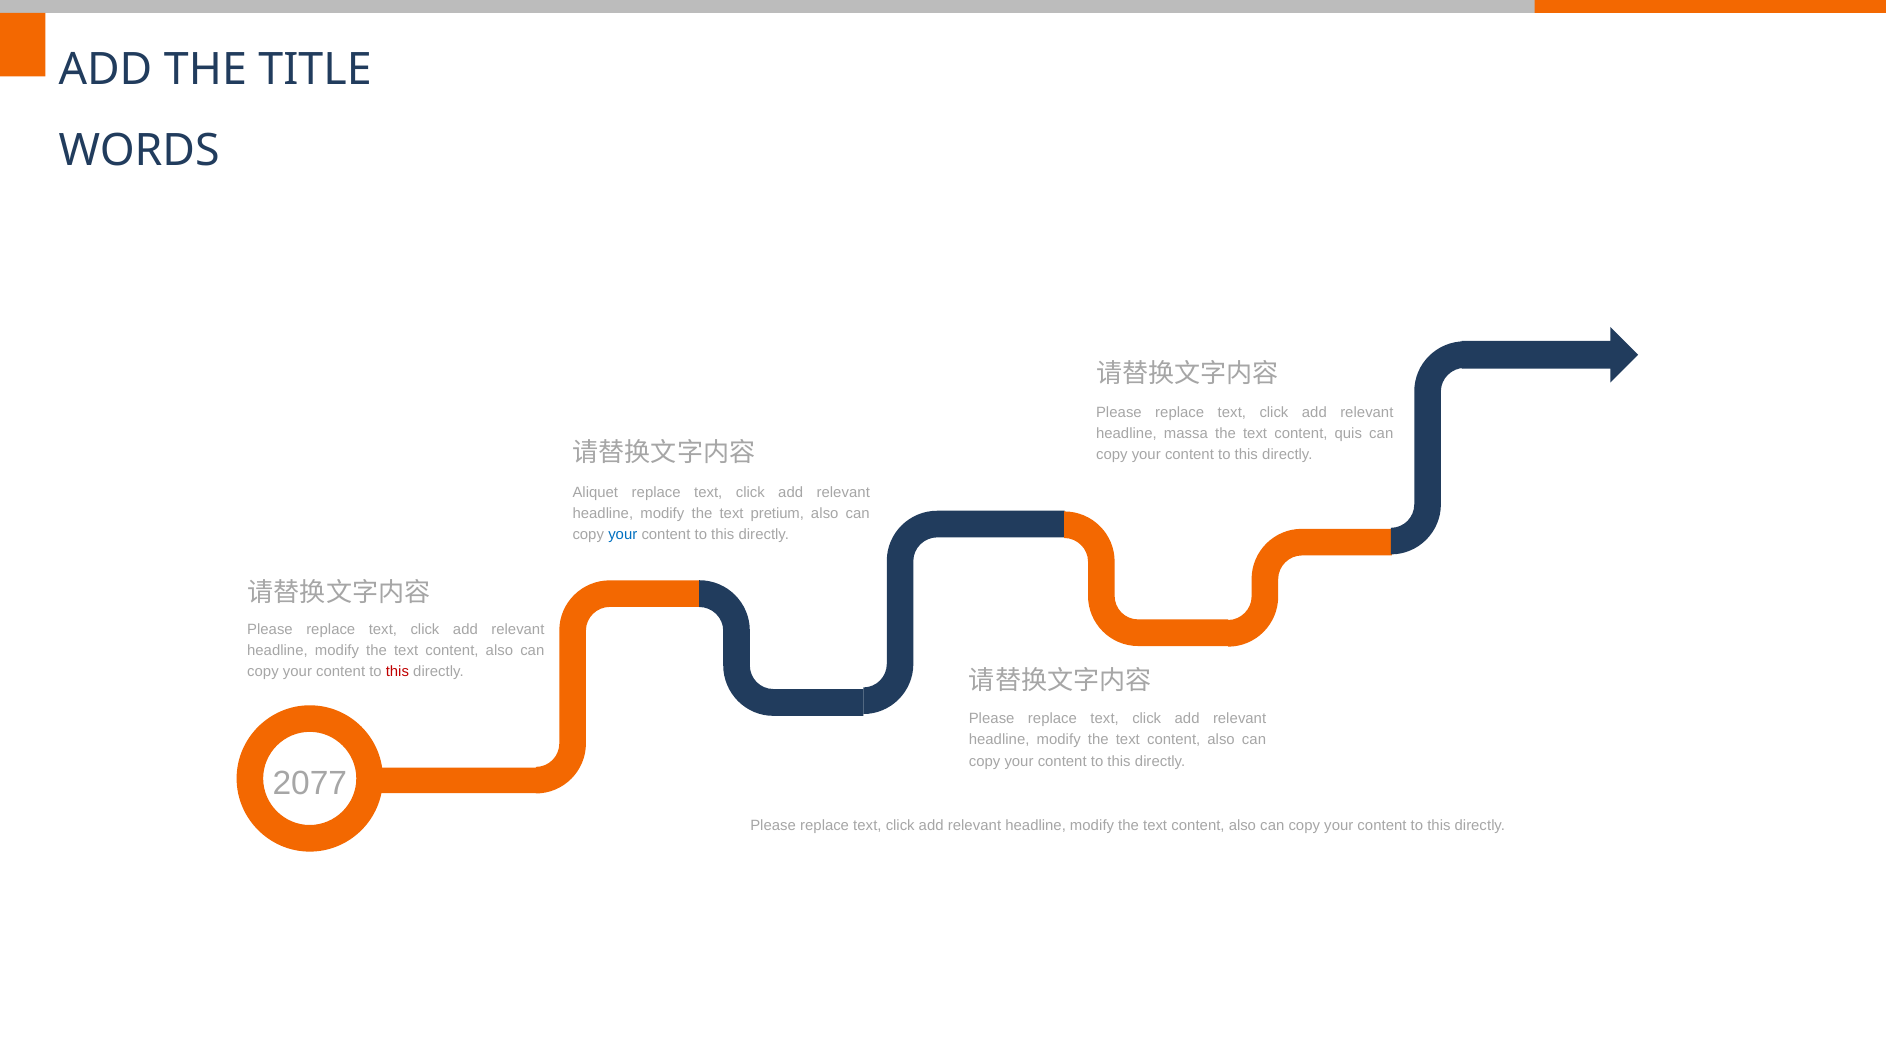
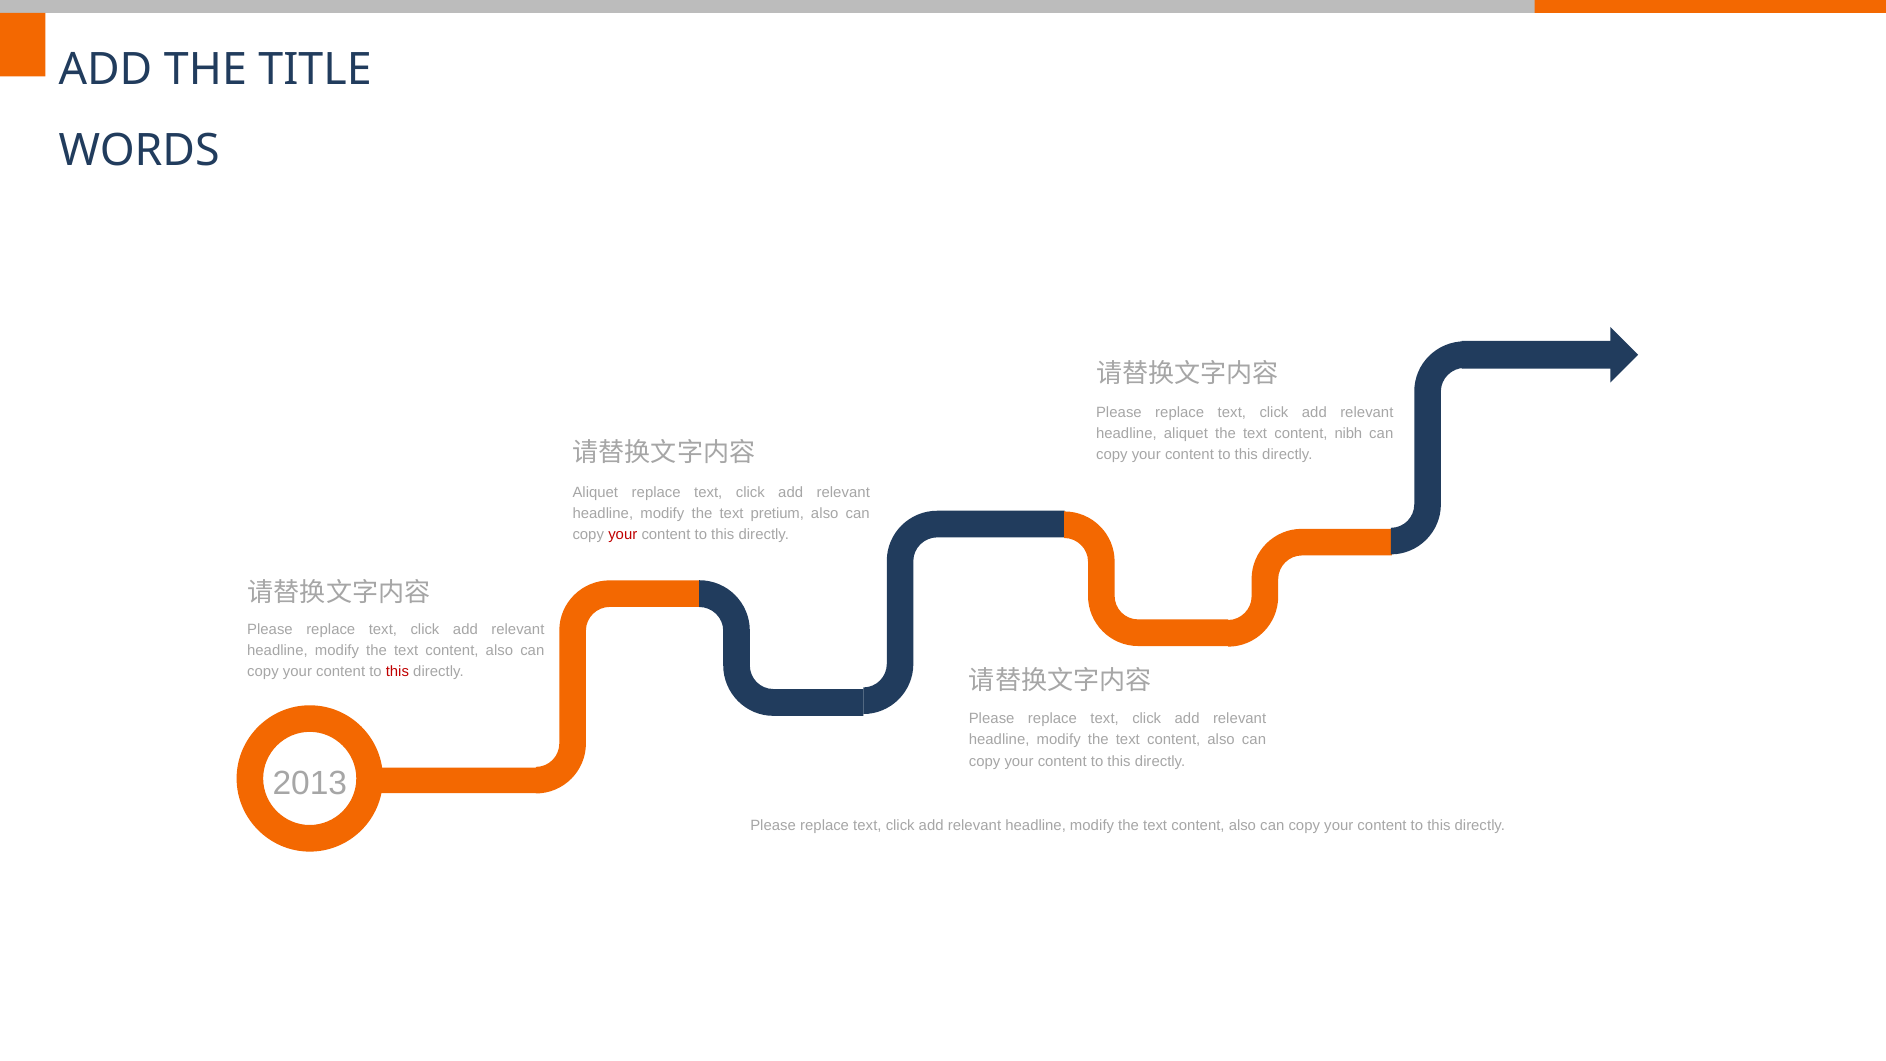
headline massa: massa -> aliquet
quis: quis -> nibh
your at (623, 535) colour: blue -> red
2077: 2077 -> 2013
